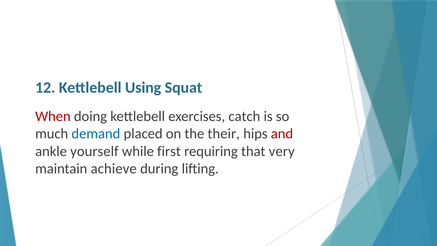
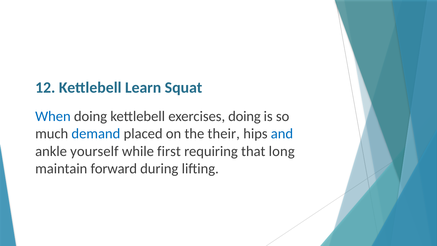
Using: Using -> Learn
When colour: red -> blue
exercises catch: catch -> doing
and colour: red -> blue
very: very -> long
achieve: achieve -> forward
